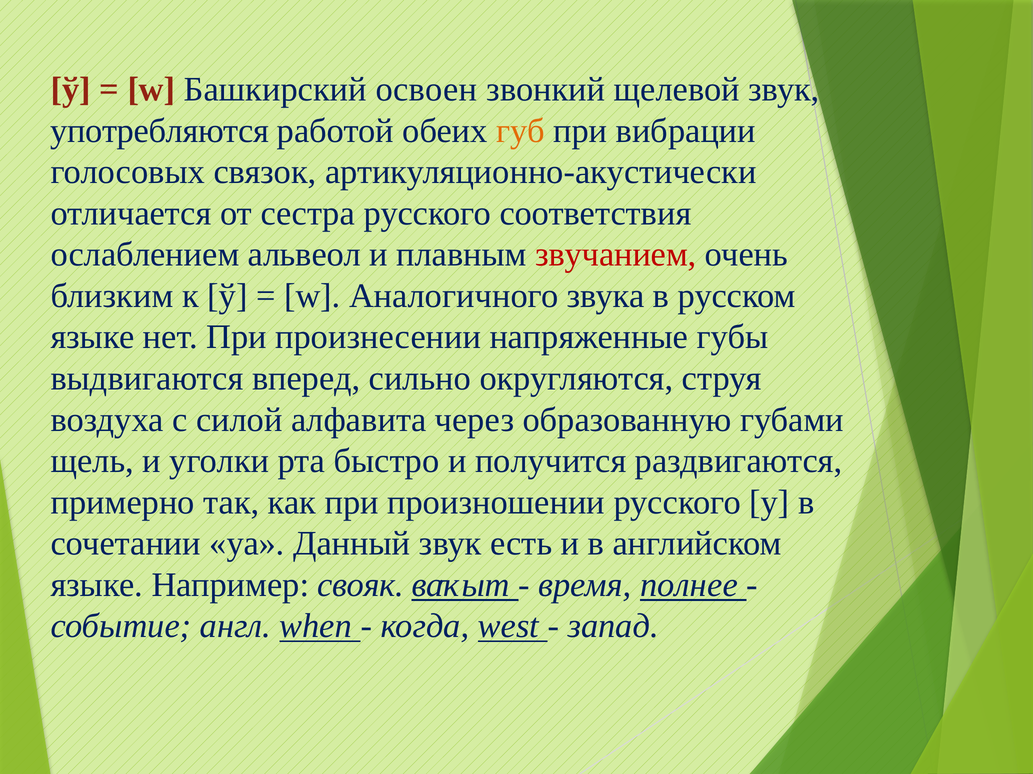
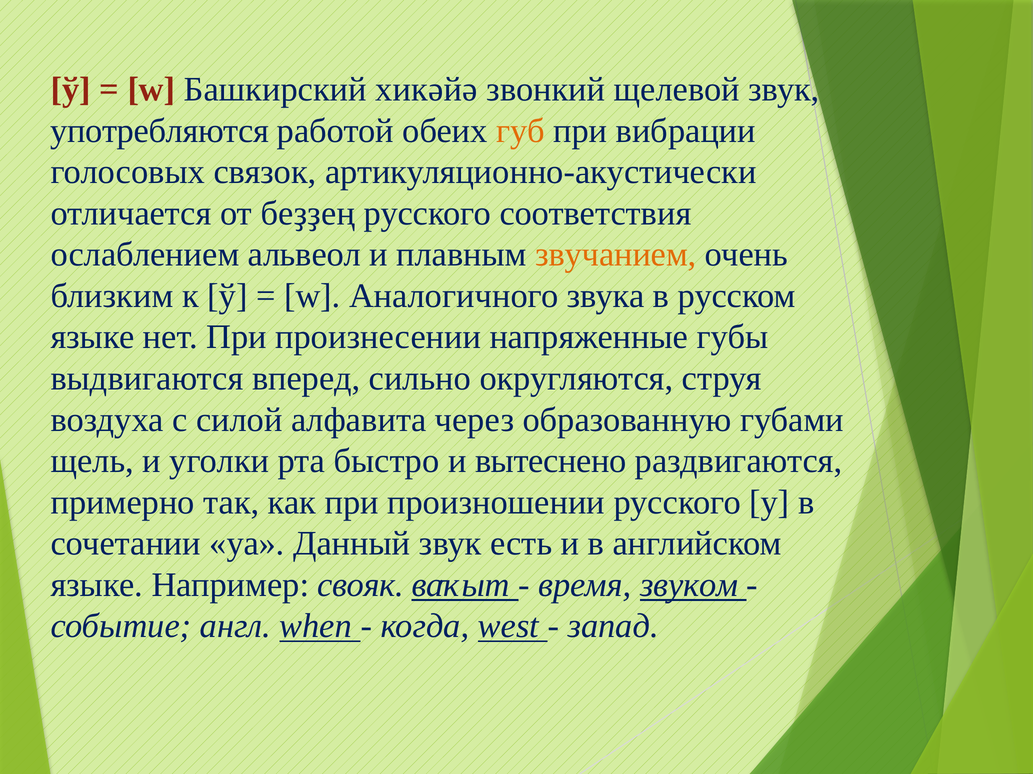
освоен: освоен -> хикәйә
сестра: сестра -> беҙҙең
звучанием colour: red -> orange
получится: получится -> вытеснено
полнее: полнее -> звуком
